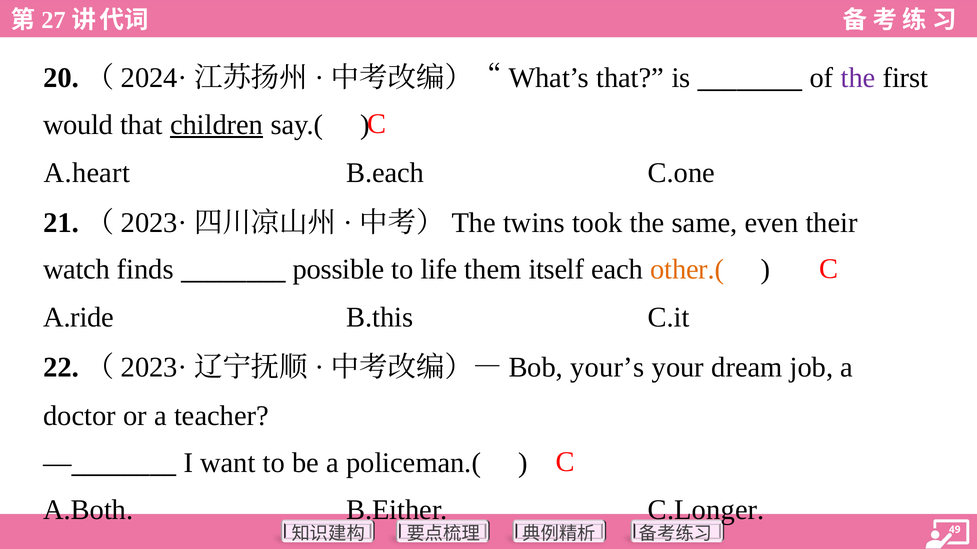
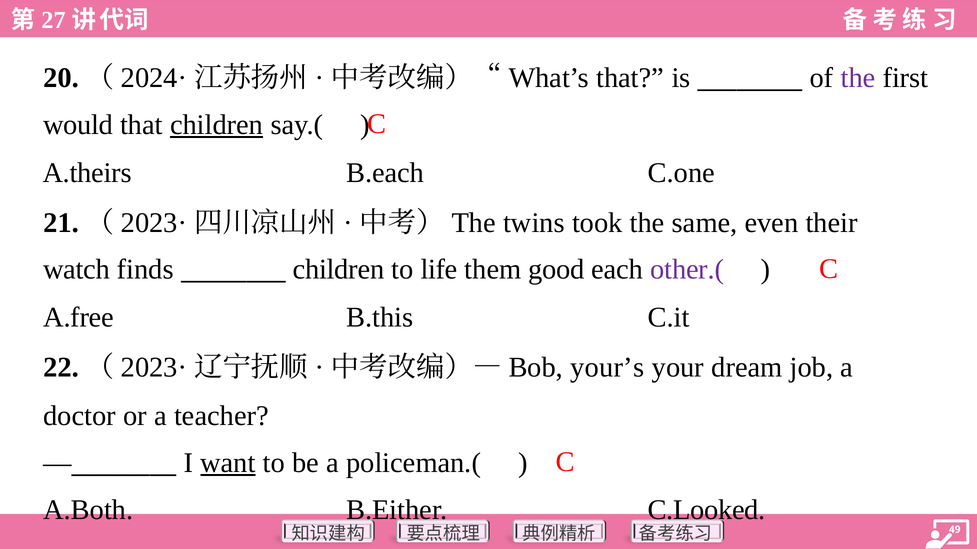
A.heart: A.heart -> A.theirs
possible at (339, 270): possible -> children
itself: itself -> good
other.( colour: orange -> purple
A.ride: A.ride -> A.free
want underline: none -> present
C.Longer: C.Longer -> C.Looked
